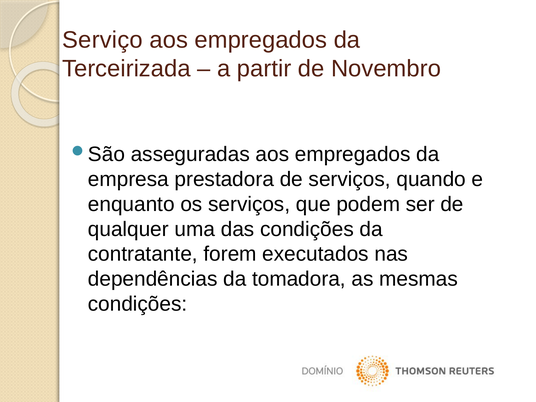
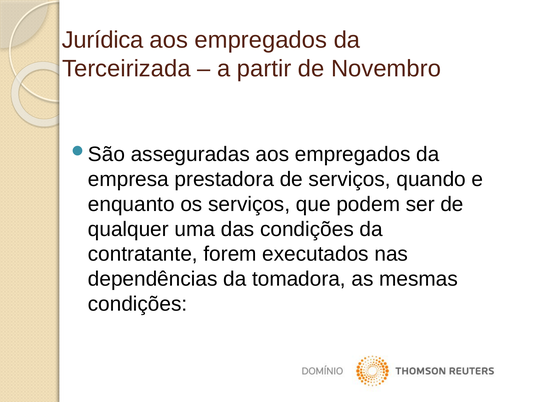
Serviço: Serviço -> Jurídica
